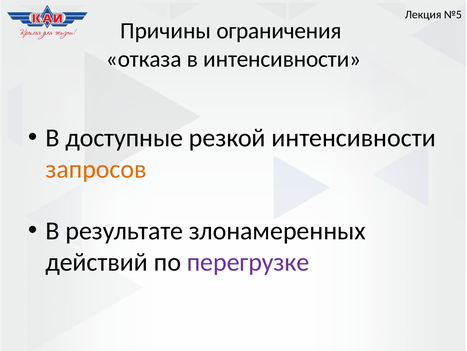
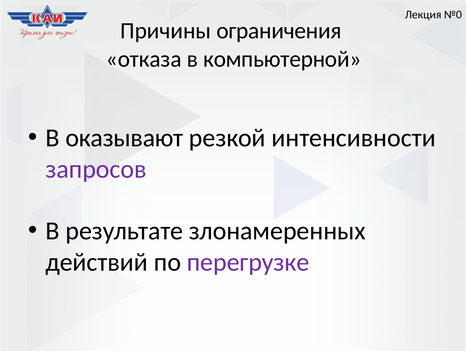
№5: №5 -> №0
в интенсивности: интенсивности -> компьютерной
доступные: доступные -> оказывают
запросов colour: orange -> purple
